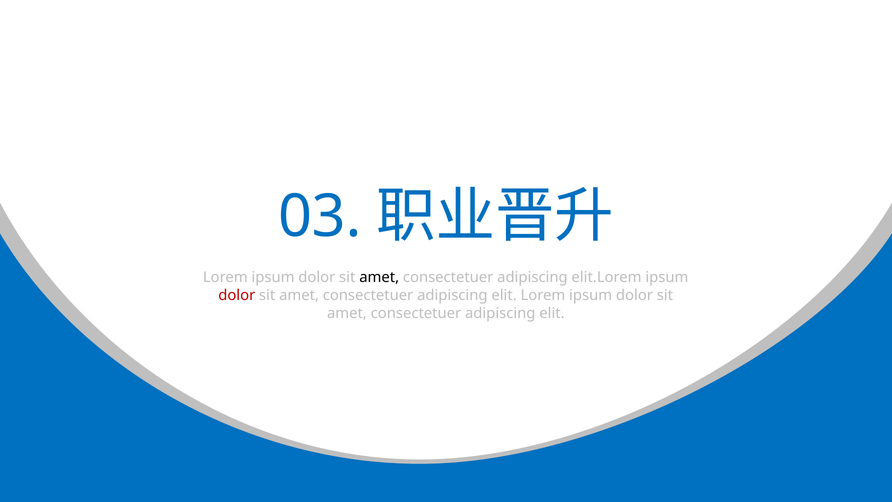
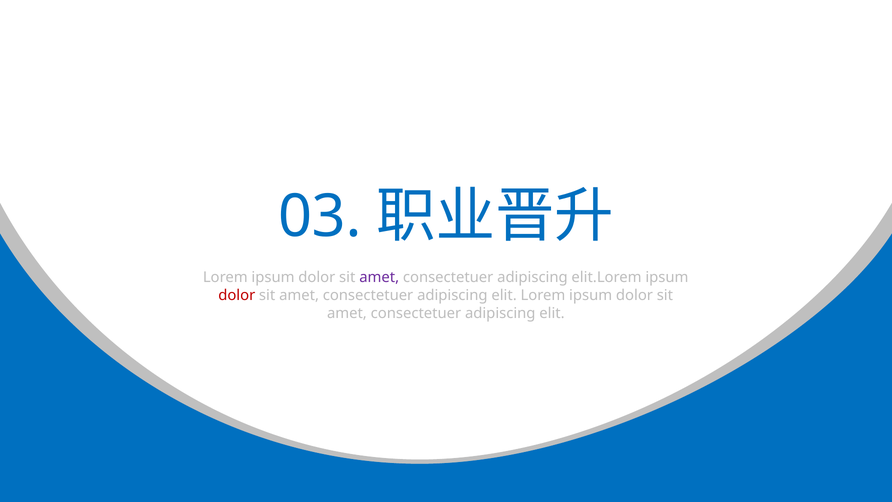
amet at (379, 277) colour: black -> purple
